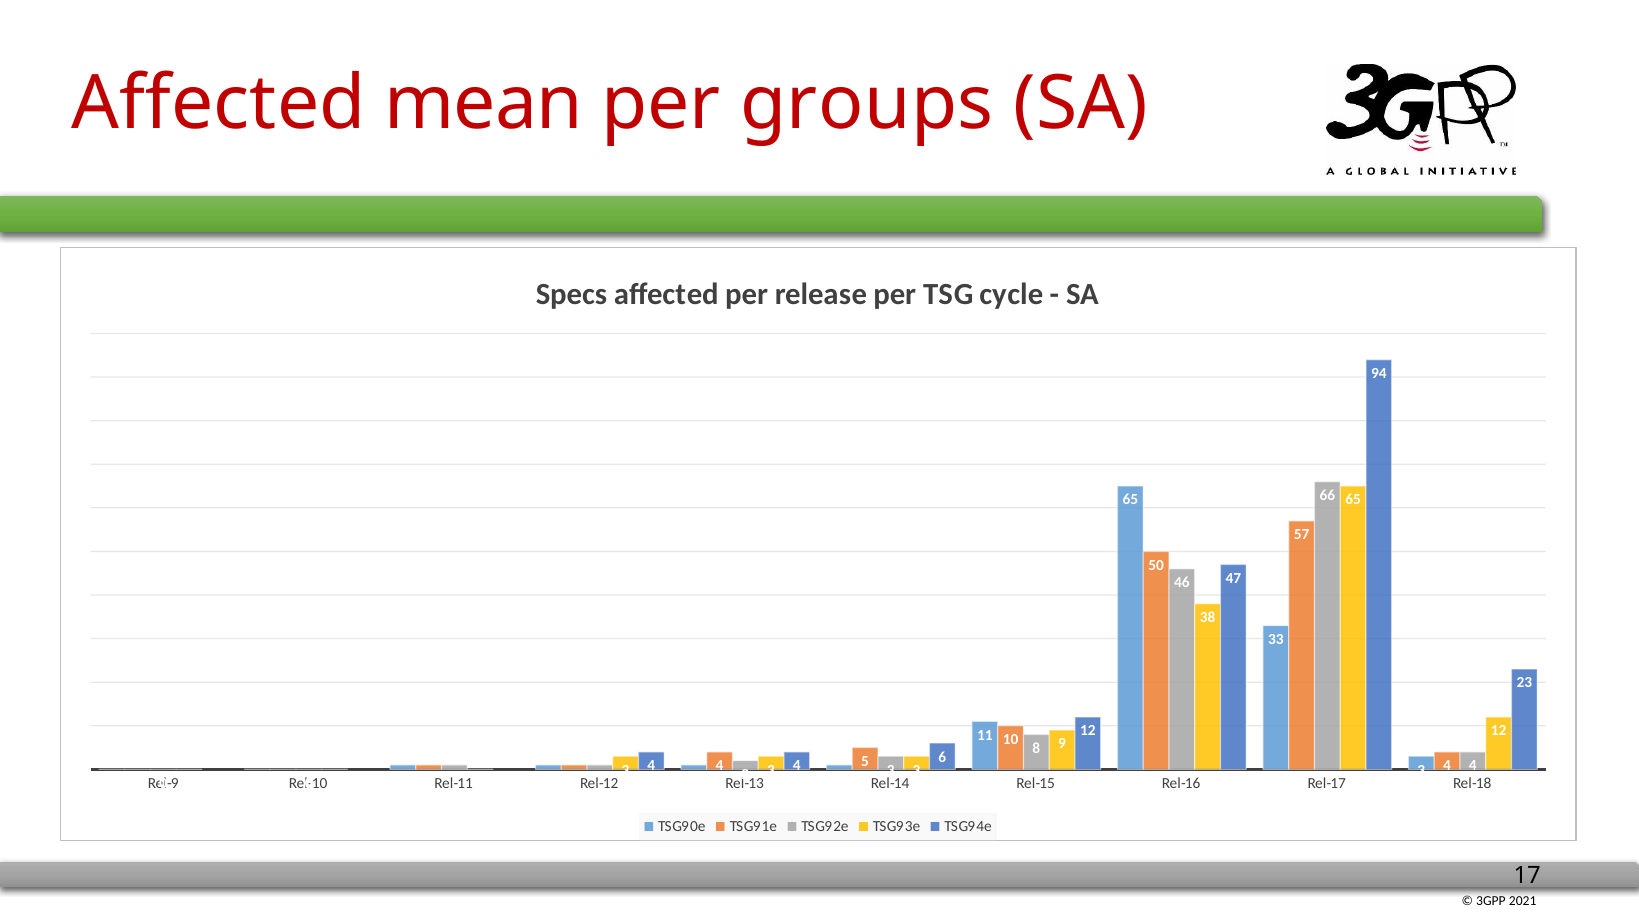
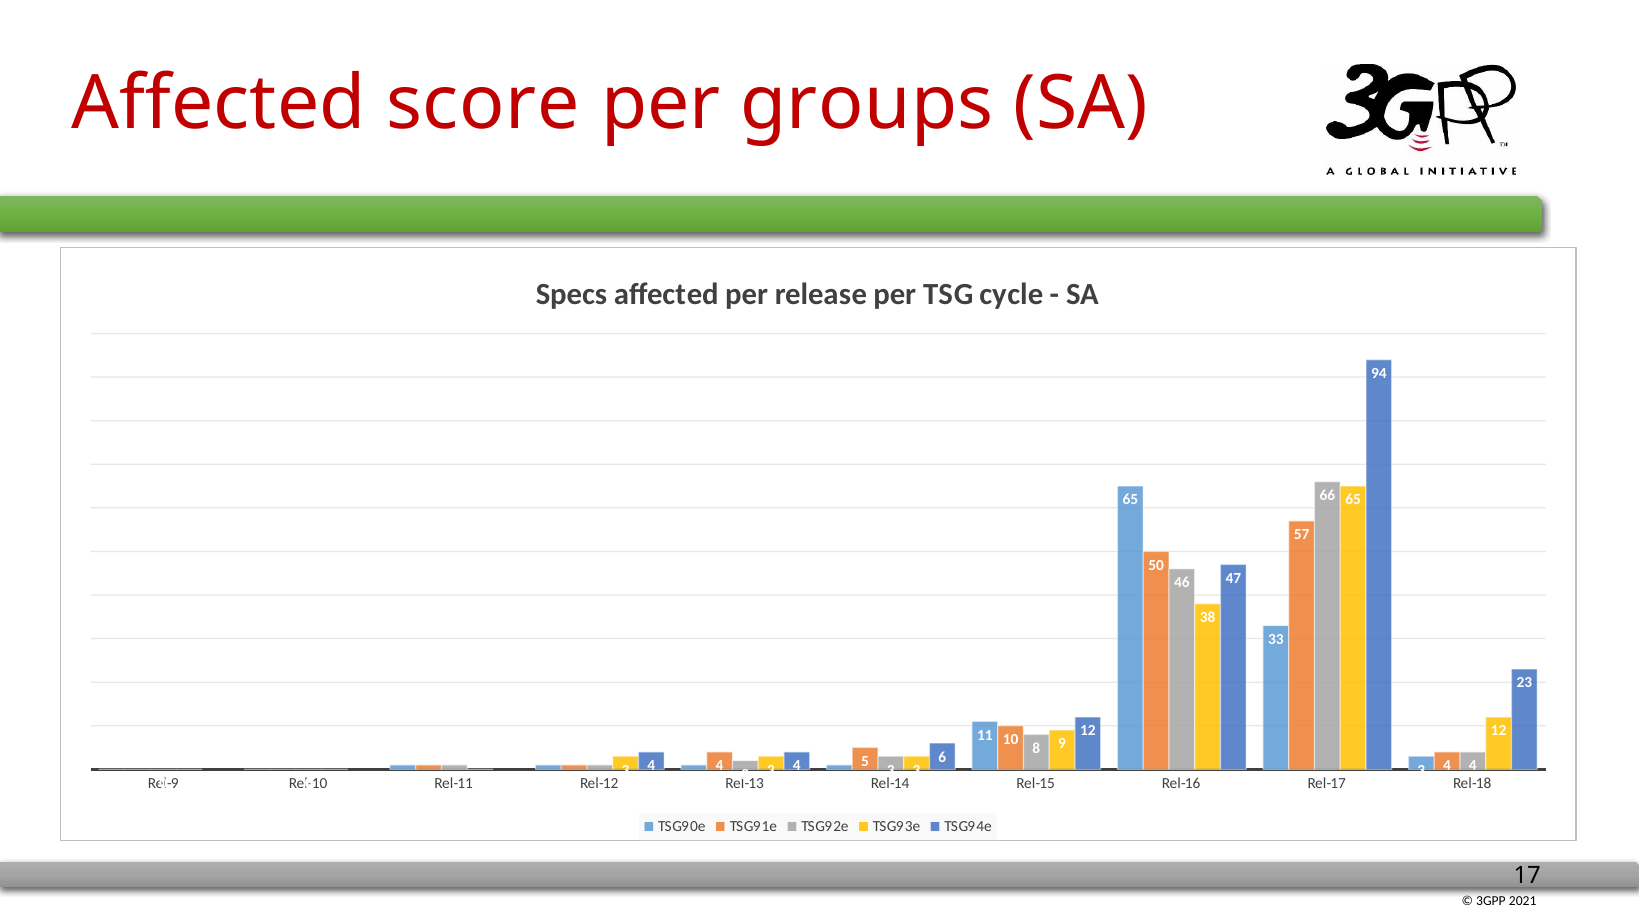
mean: mean -> score
